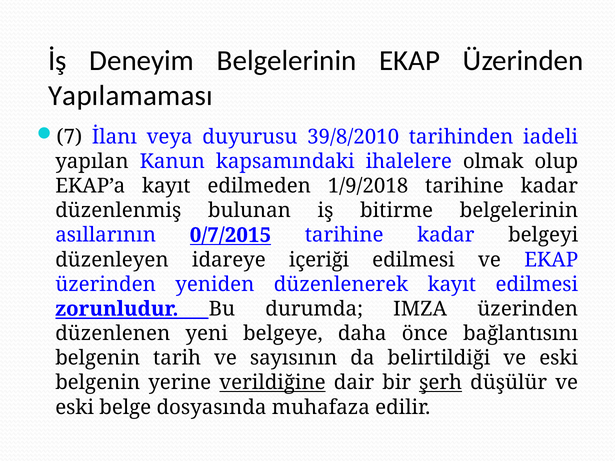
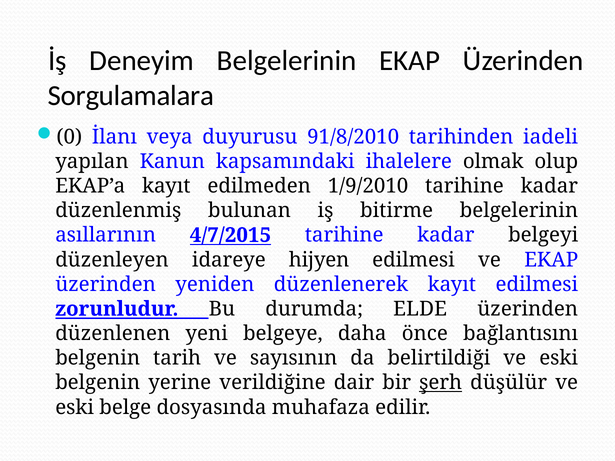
Yapılamaması: Yapılamaması -> Sorgulamalara
7: 7 -> 0
39/8/2010: 39/8/2010 -> 91/8/2010
1/9/2018: 1/9/2018 -> 1/9/2010
0/7/2015: 0/7/2015 -> 4/7/2015
içeriği: içeriği -> hijyen
IMZA: IMZA -> ELDE
verildiğine underline: present -> none
